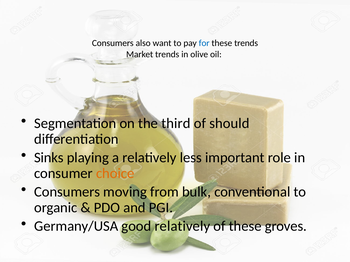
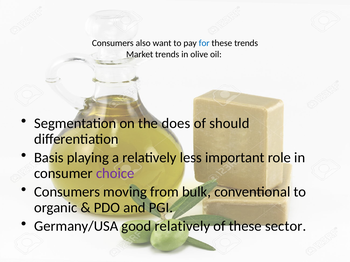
third: third -> does
Sinks: Sinks -> Basis
choice colour: orange -> purple
groves: groves -> sector
